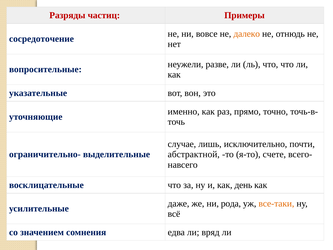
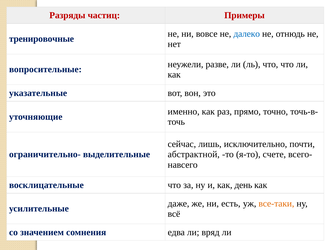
далеко colour: orange -> blue
сосредоточение: сосредоточение -> тренировочные
случае: случае -> сейчас
рода: рода -> есть
